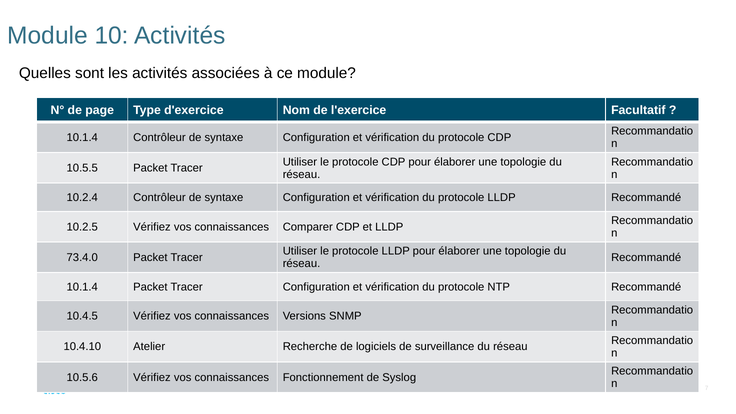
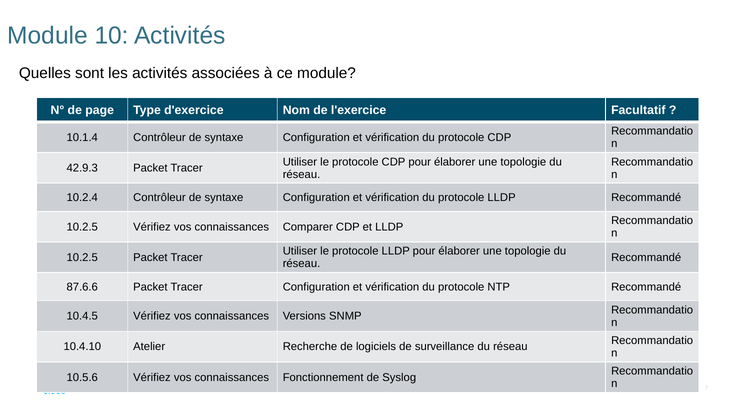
10.5.5: 10.5.5 -> 42.9.3
73.4.0 at (82, 257): 73.4.0 -> 10.2.5
10.1.4 at (82, 287): 10.1.4 -> 87.6.6
